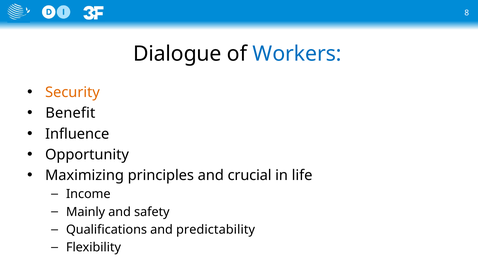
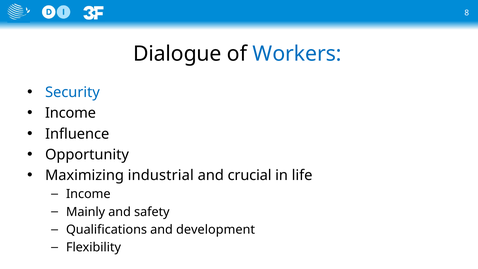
Security colour: orange -> blue
Benefit at (70, 113): Benefit -> Income
principles: principles -> industrial
predictability: predictability -> development
